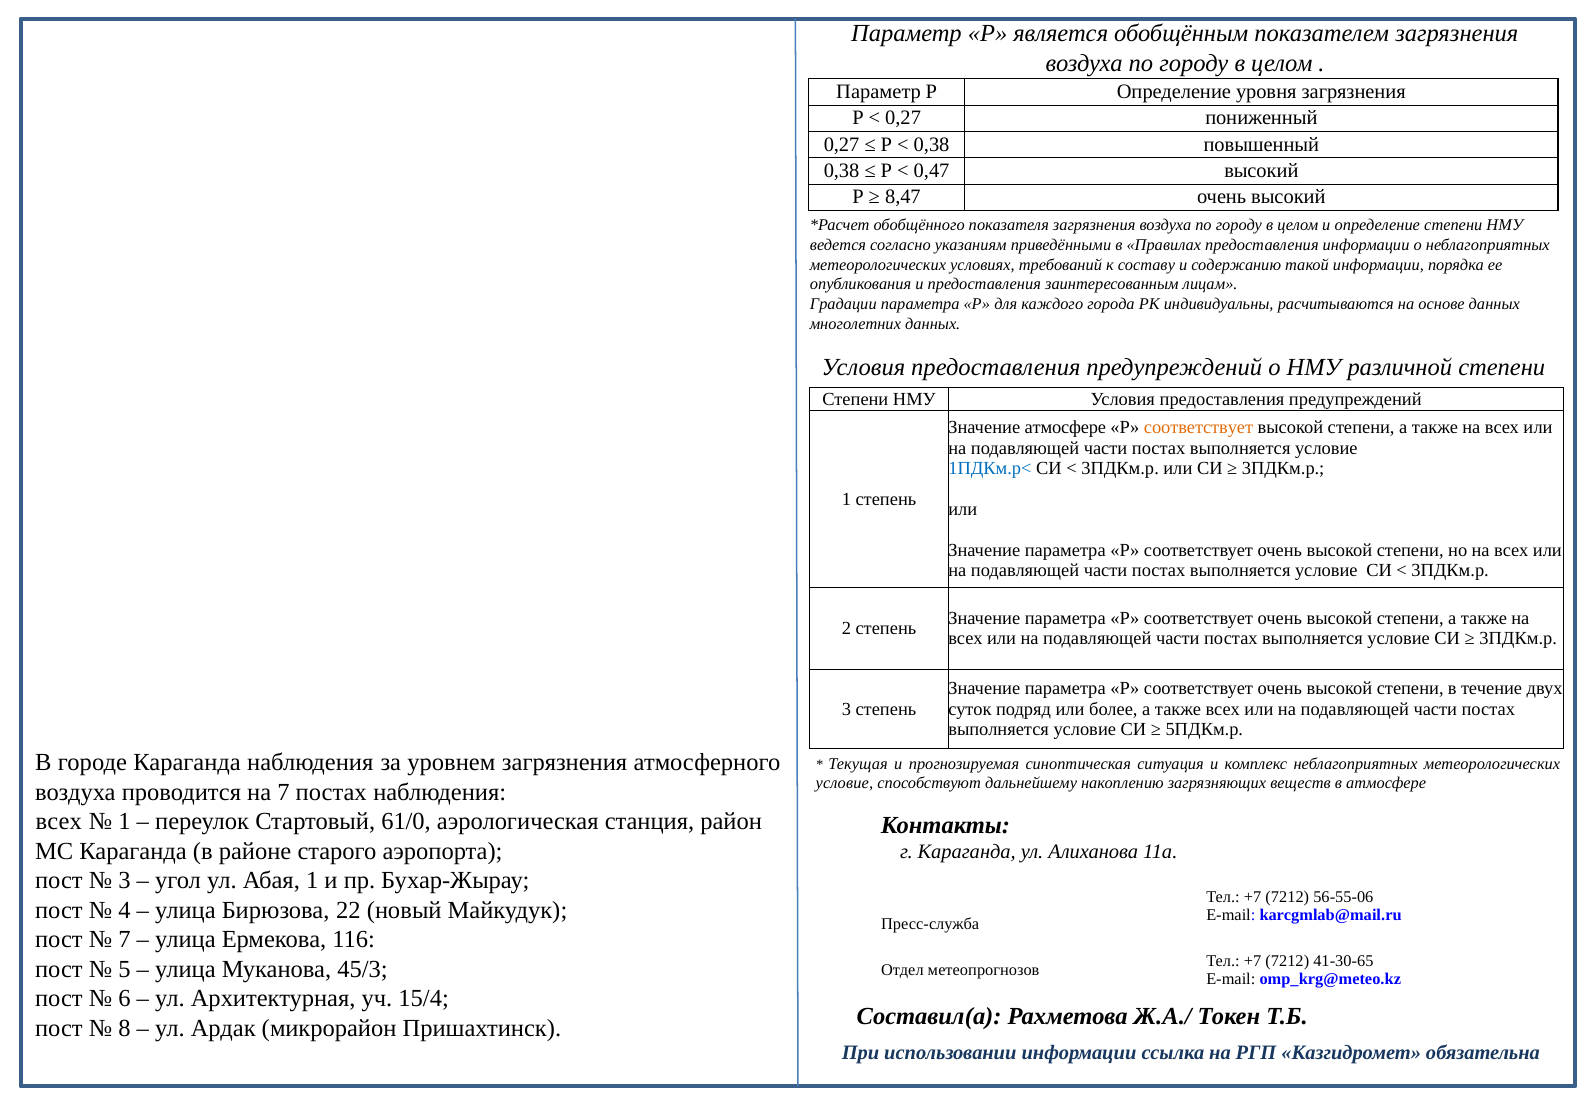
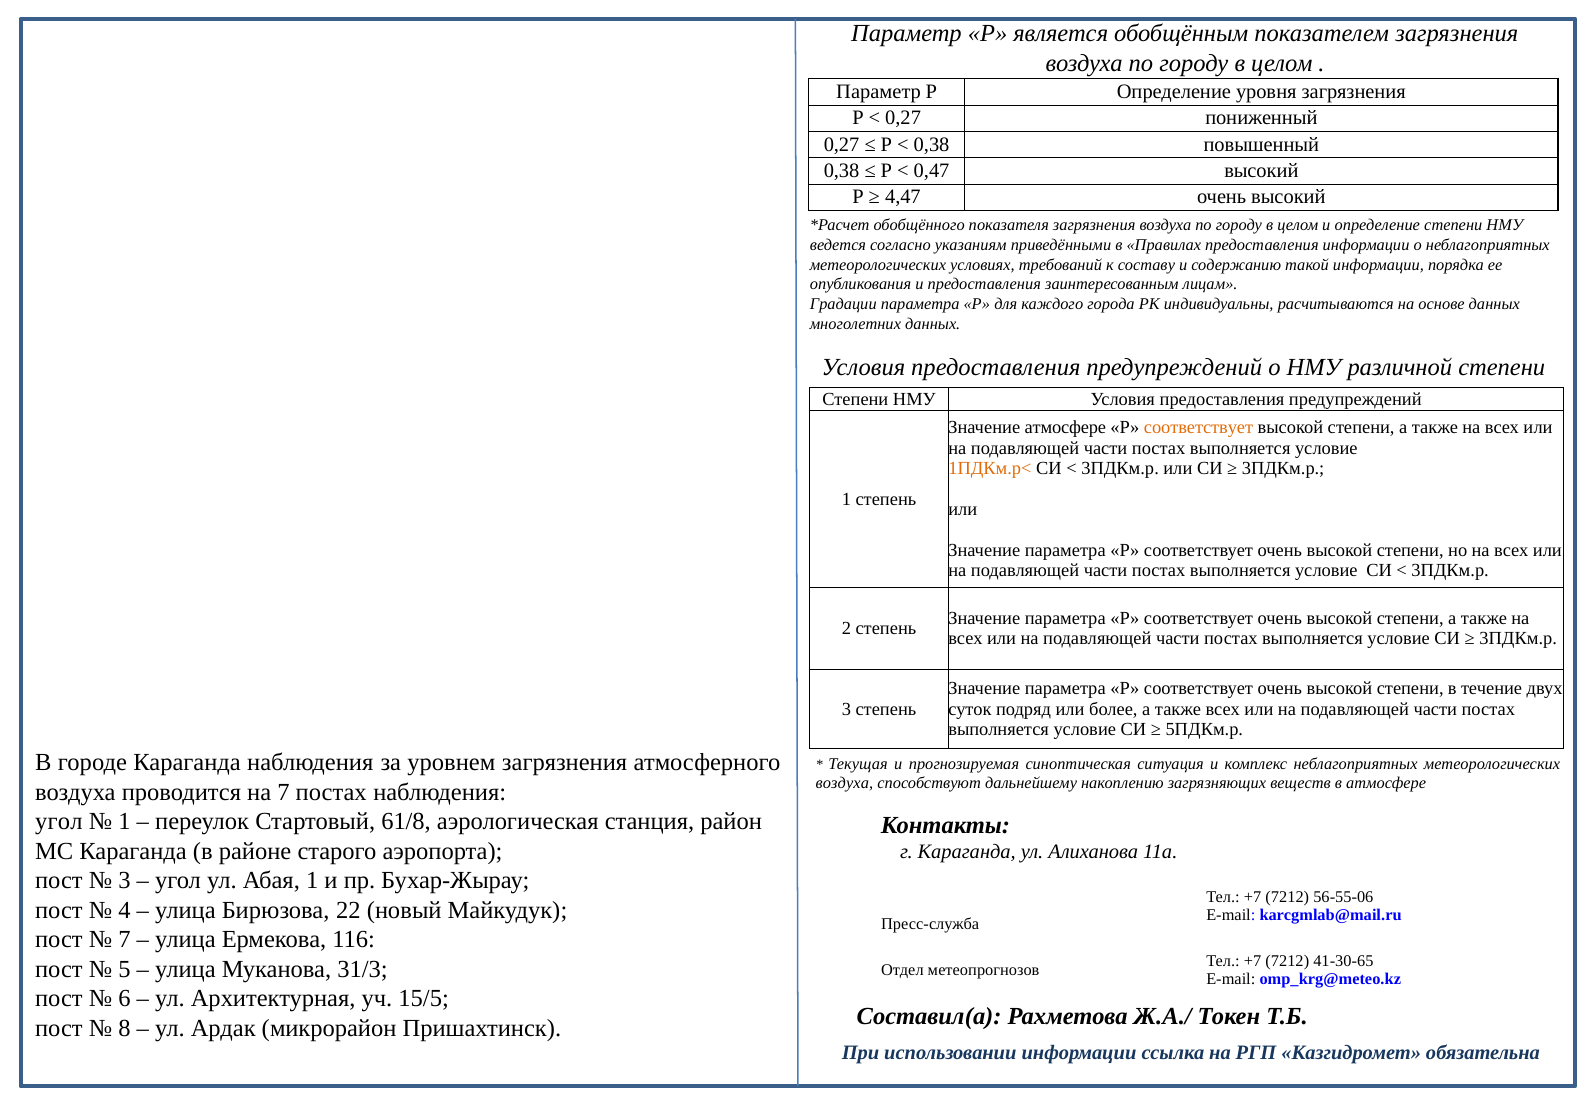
8,47: 8,47 -> 4,47
1ПДКм.р< colour: blue -> orange
условие at (844, 784): условие -> воздуха
всех at (59, 822): всех -> угол
61/0: 61/0 -> 61/8
45/3: 45/3 -> 31/3
15/4: 15/4 -> 15/5
